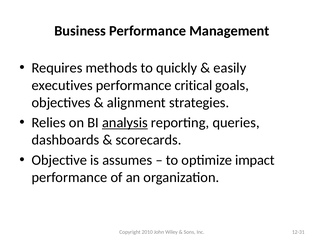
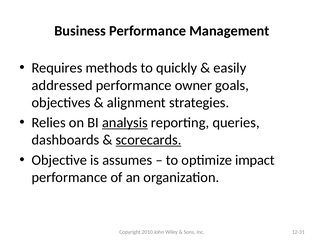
executives: executives -> addressed
critical: critical -> owner
scorecards underline: none -> present
